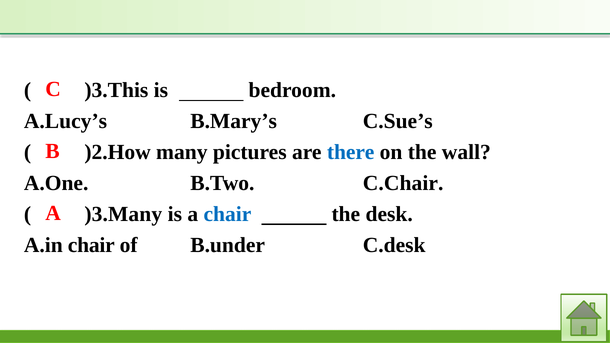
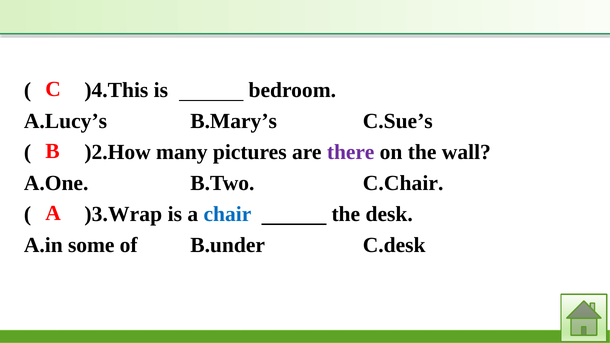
)3.This: )3.This -> )4.This
there colour: blue -> purple
)3.Many: )3.Many -> )3.Wrap
A.in chair: chair -> some
